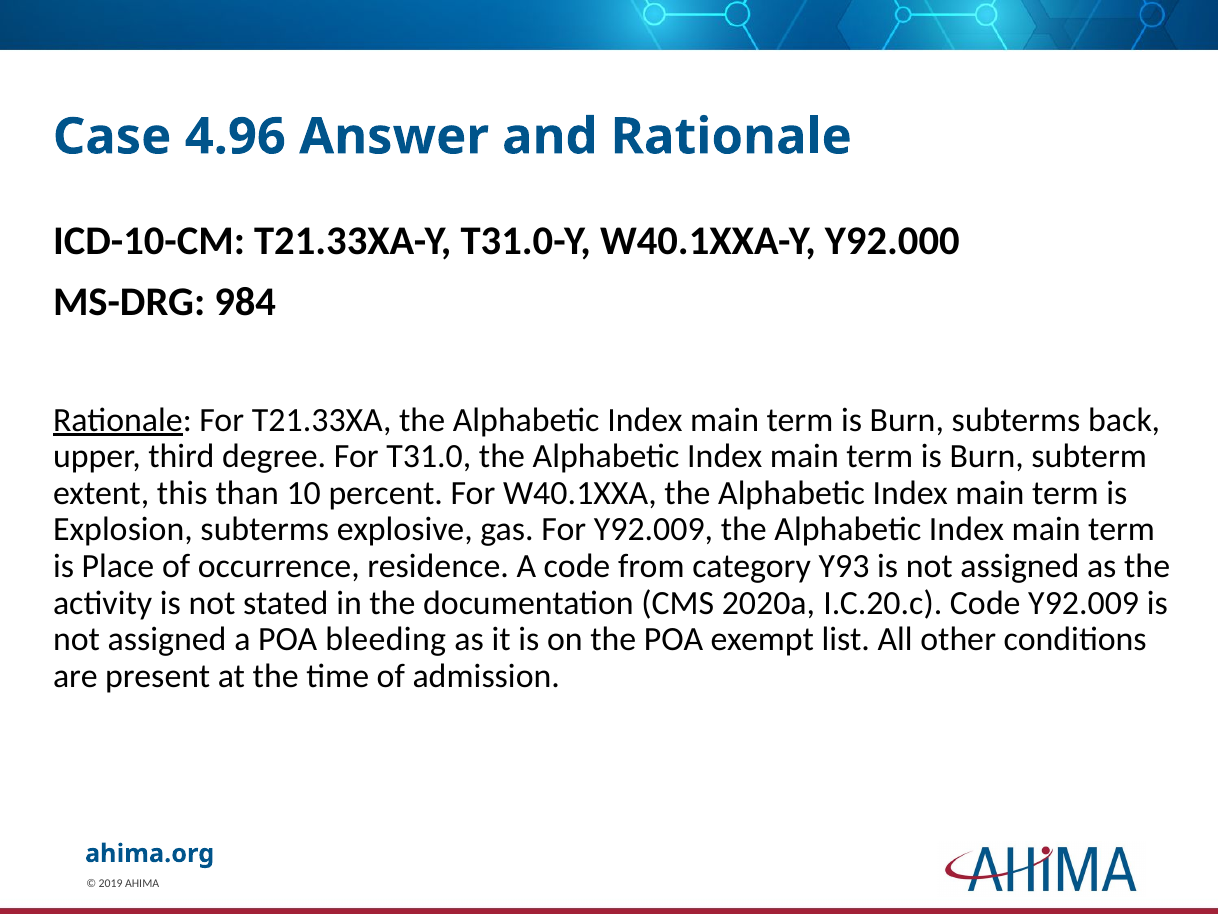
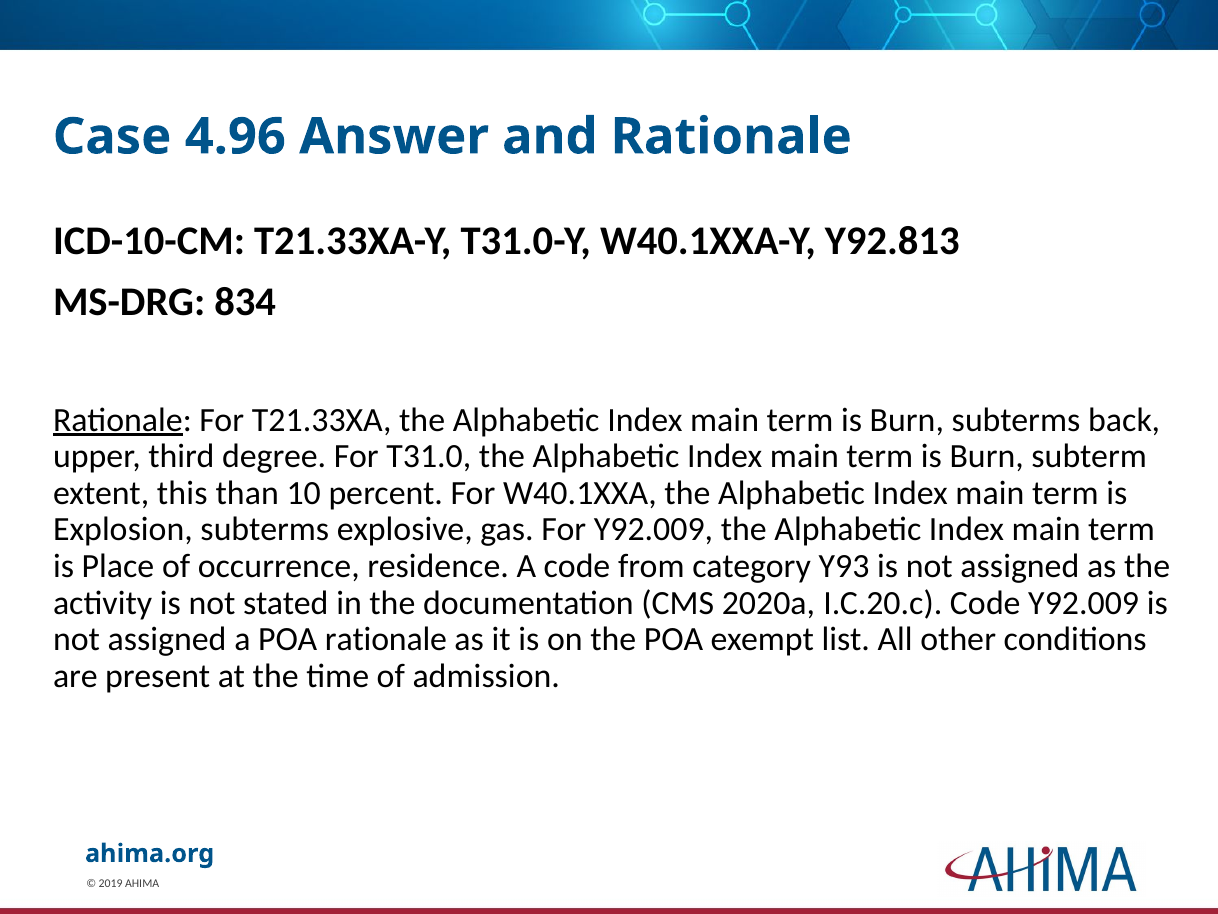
Y92.000: Y92.000 -> Y92.813
984: 984 -> 834
POA bleeding: bleeding -> rationale
